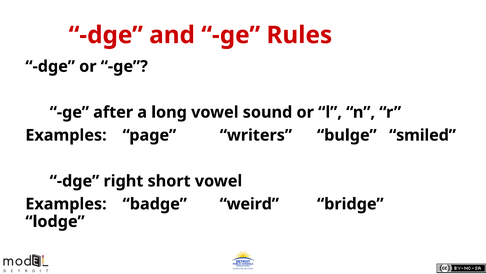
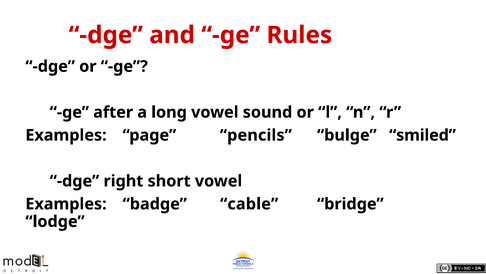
writers: writers -> pencils
weird: weird -> cable
